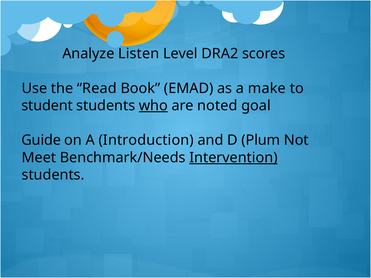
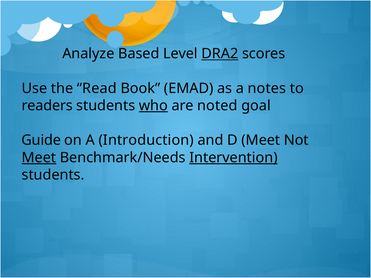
Listen: Listen -> Based
DRA2 underline: none -> present
make: make -> notes
student: student -> readers
D Plum: Plum -> Meet
Meet at (39, 158) underline: none -> present
